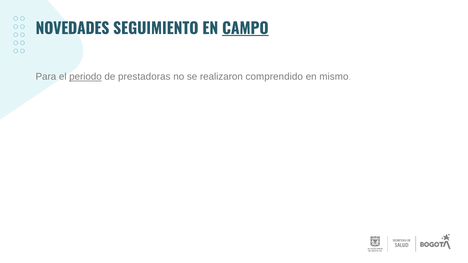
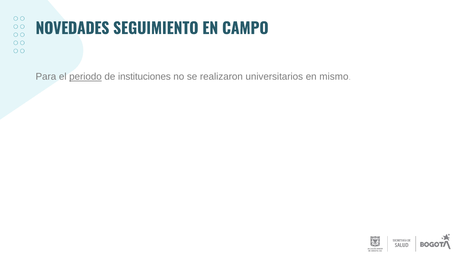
CAMPO underline: present -> none
prestadoras: prestadoras -> instituciones
comprendido: comprendido -> universitarios
